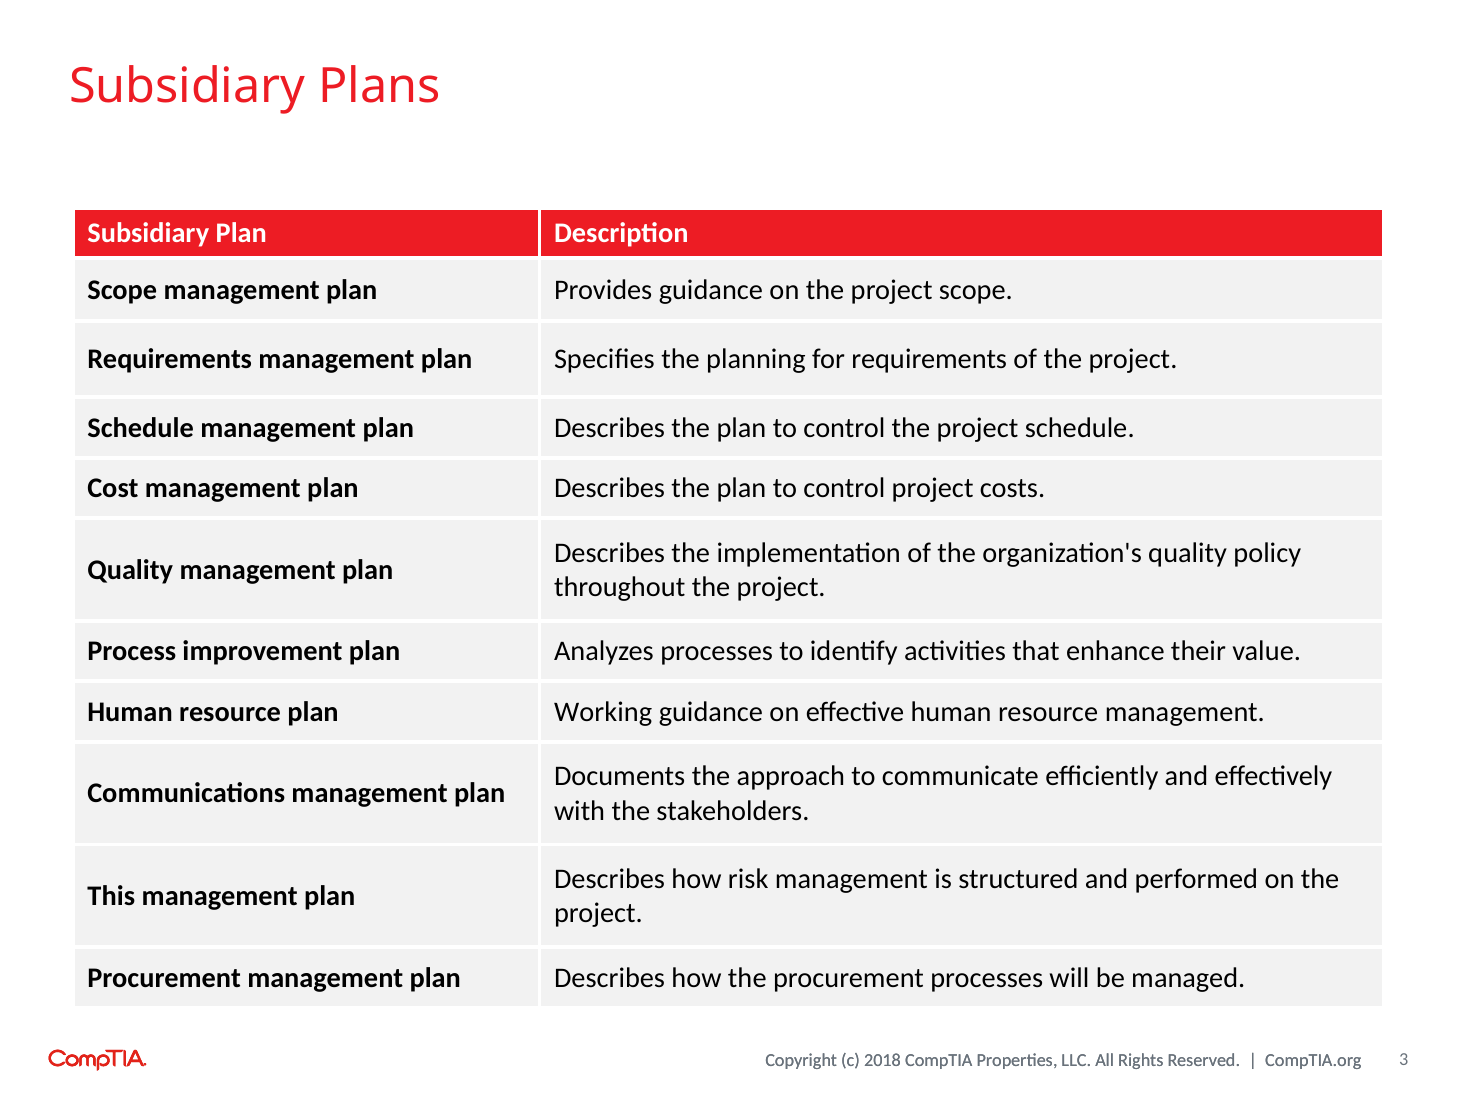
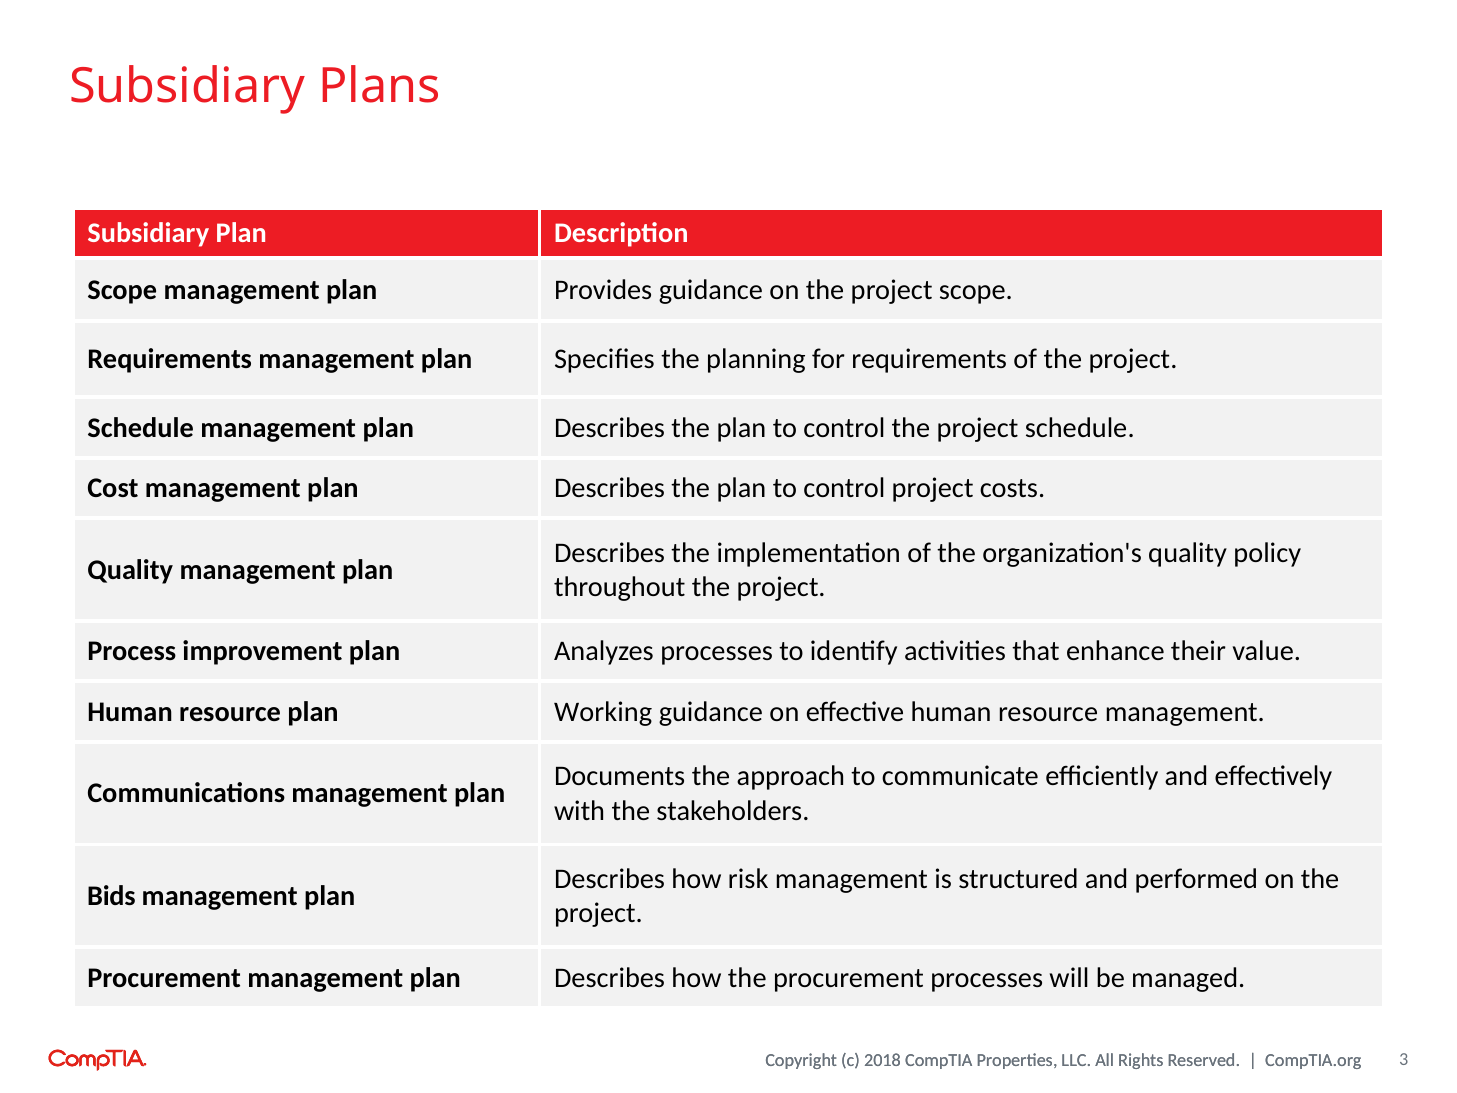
This: This -> Bids
